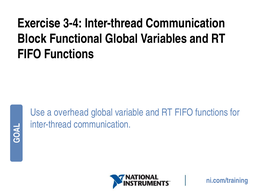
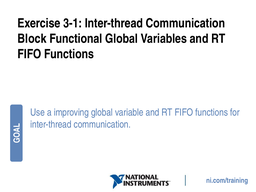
3-4: 3-4 -> 3-1
overhead: overhead -> improving
